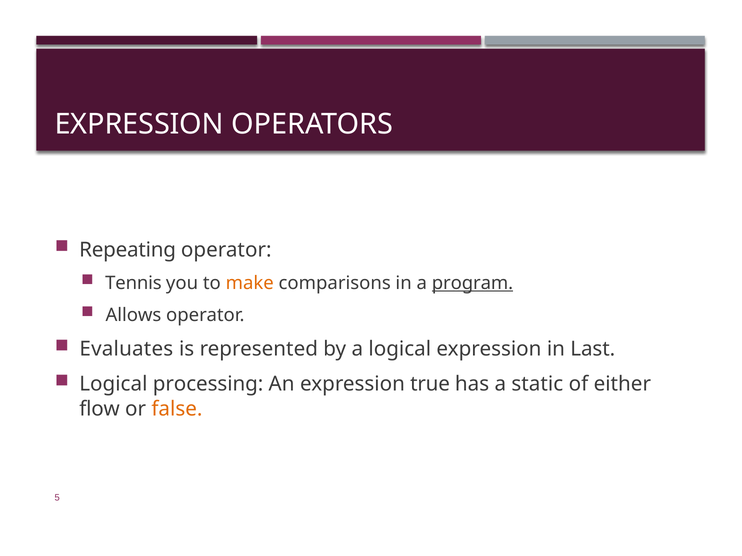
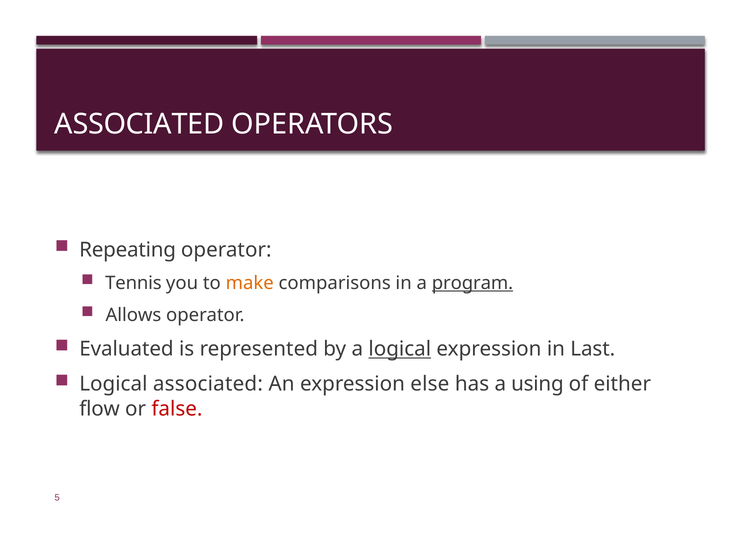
EXPRESSION at (139, 125): EXPRESSION -> ASSOCIATED
Evaluates: Evaluates -> Evaluated
logical at (400, 349) underline: none -> present
Logical processing: processing -> associated
true: true -> else
static: static -> using
false colour: orange -> red
